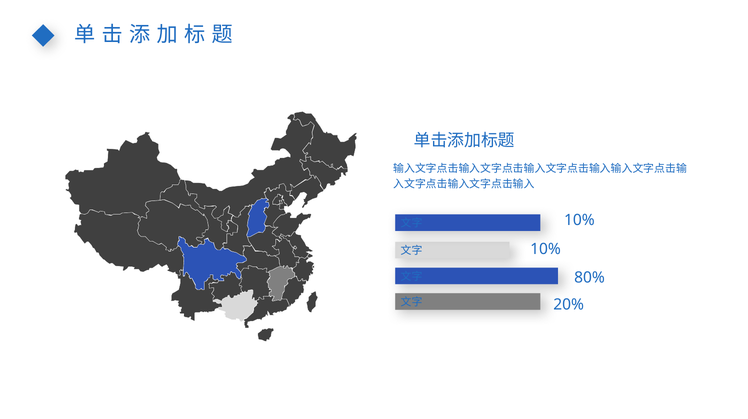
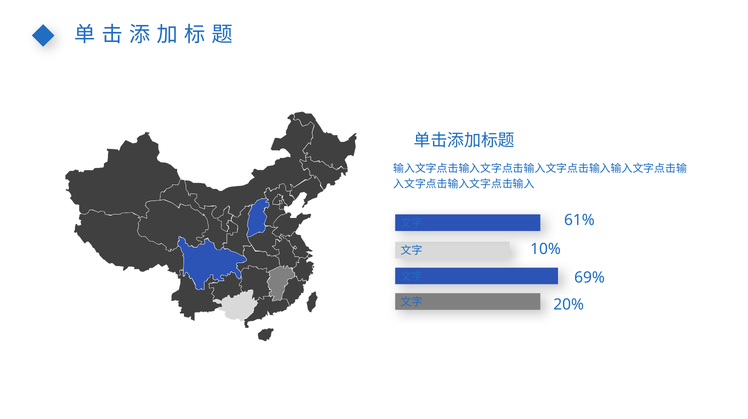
10% at (579, 220): 10% -> 61%
80%: 80% -> 69%
